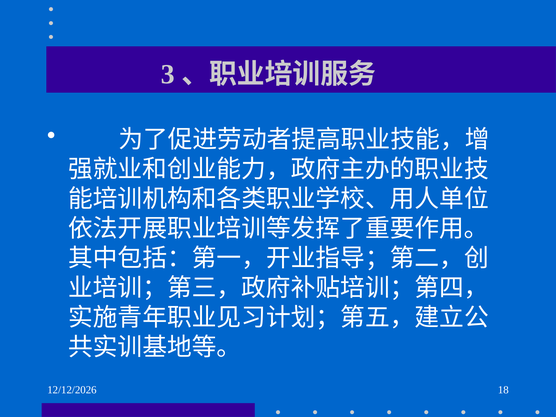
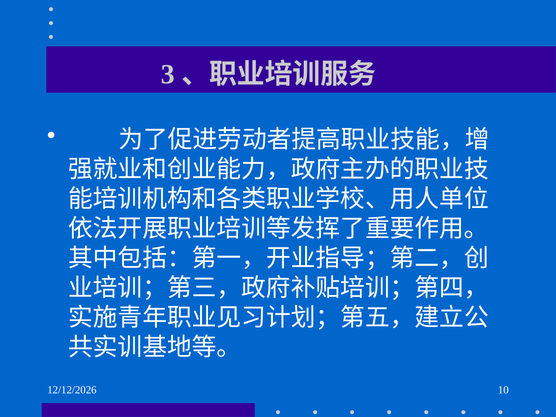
18: 18 -> 10
